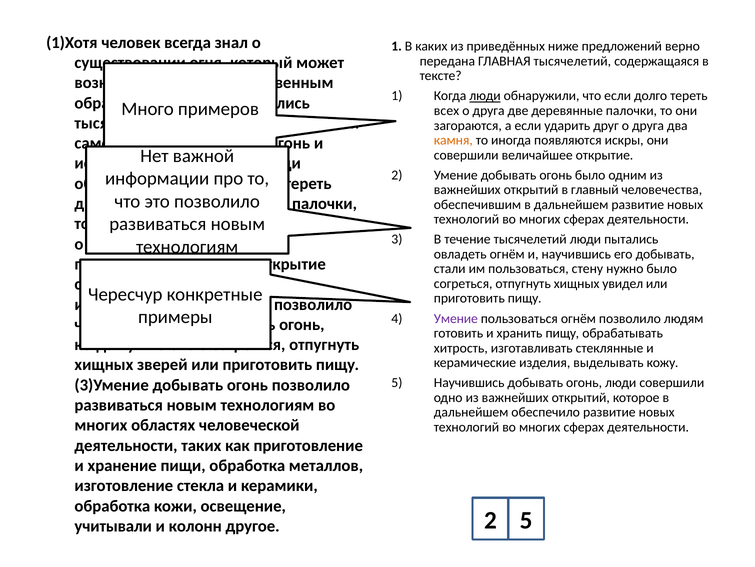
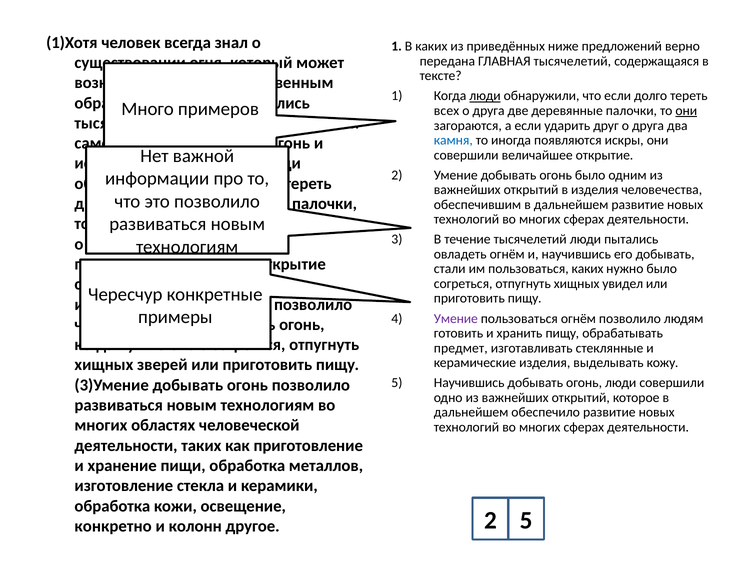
они at (686, 111) underline: none -> present
камня at (453, 140) colour: orange -> blue
в главный: главный -> изделия
пользоваться стену: стену -> каких
хитрость: хитрость -> предмет
учитывали: учитывали -> конкретно
